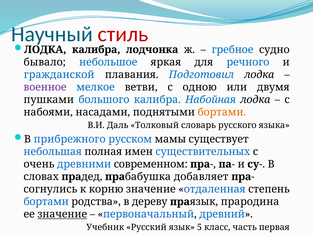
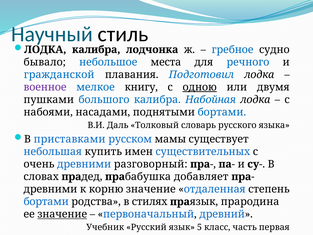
стиль colour: red -> black
яркая: яркая -> места
ветви: ветви -> книгу
одною underline: none -> present
бортами at (222, 112) colour: orange -> blue
прибрежного: прибрежного -> приставками
полная: полная -> купить
современном: современном -> разговорный
согнулись at (50, 189): согнулись -> древними
дереву: дереву -> стилях
